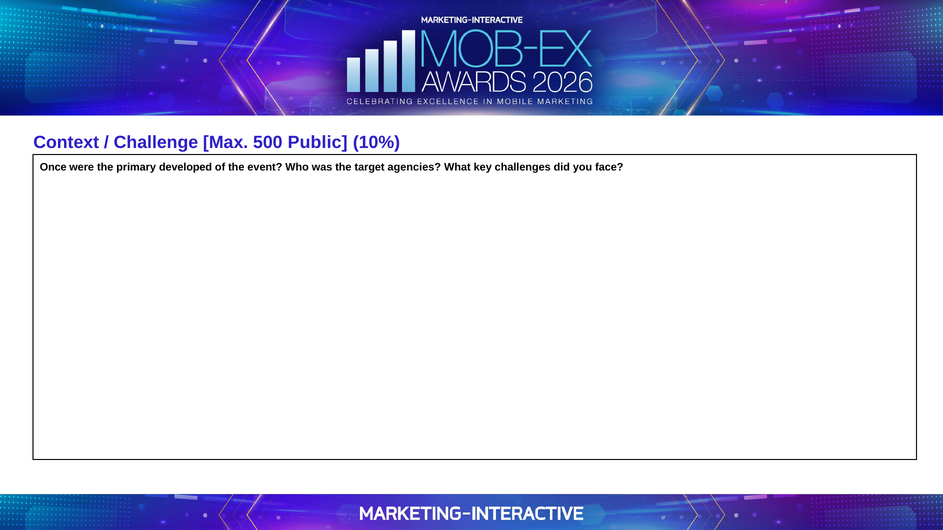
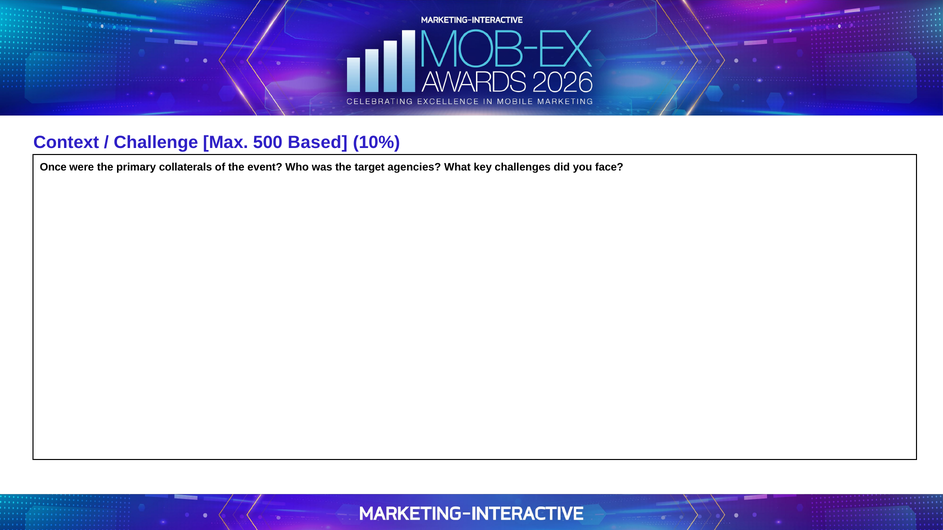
Public: Public -> Based
developed: developed -> collaterals
